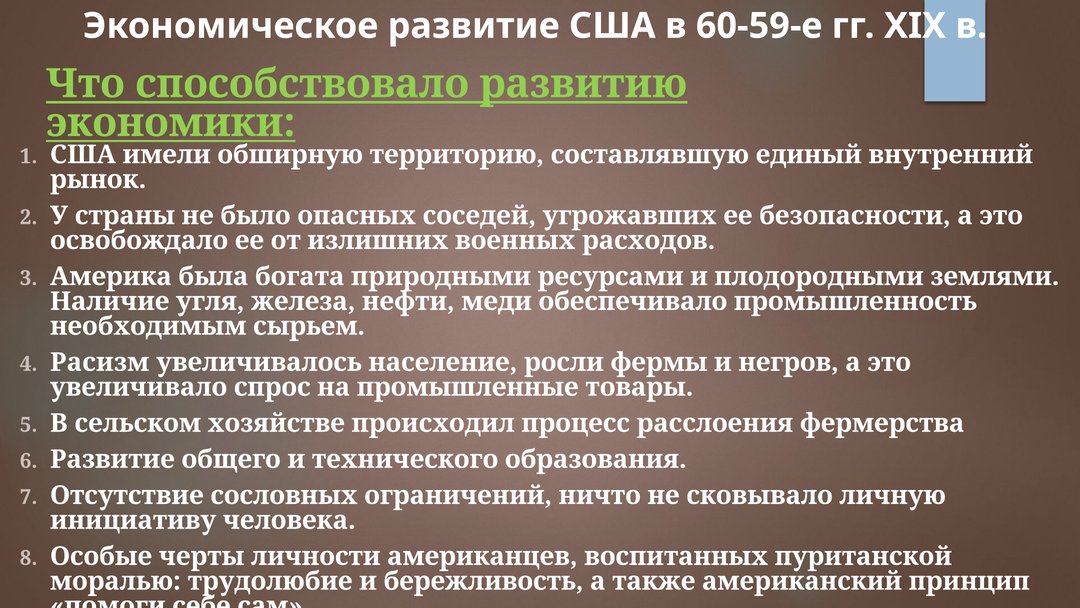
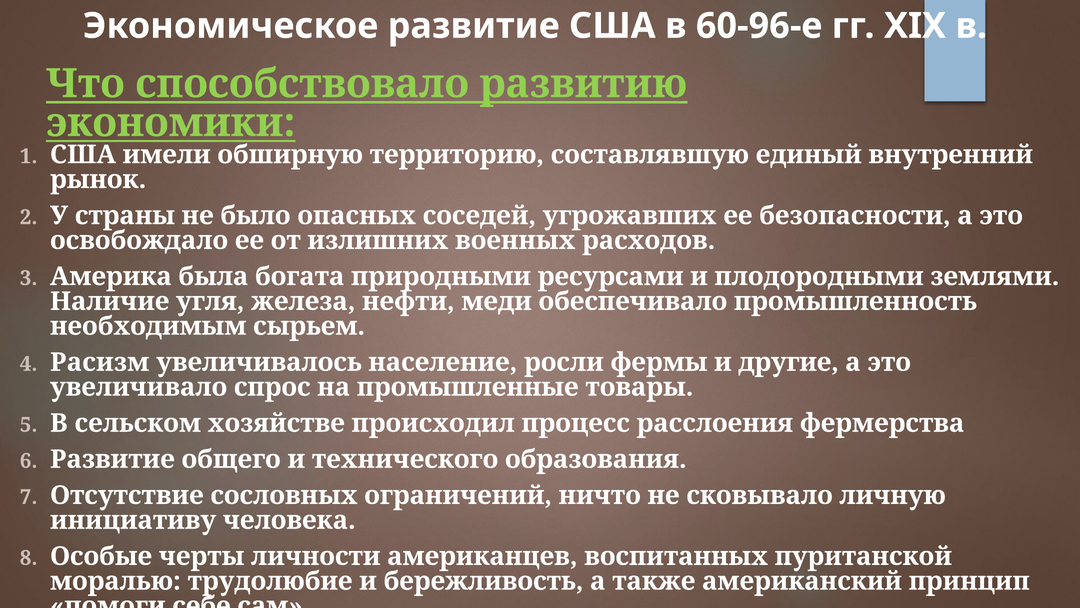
60-59-е: 60-59-е -> 60-96-е
негров: негров -> другие
